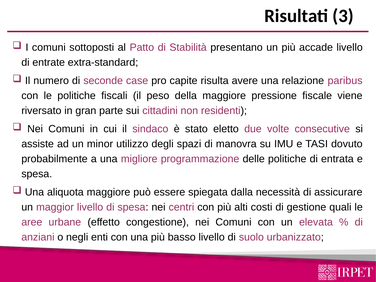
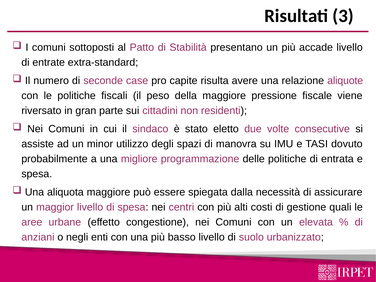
paribus: paribus -> aliquote
